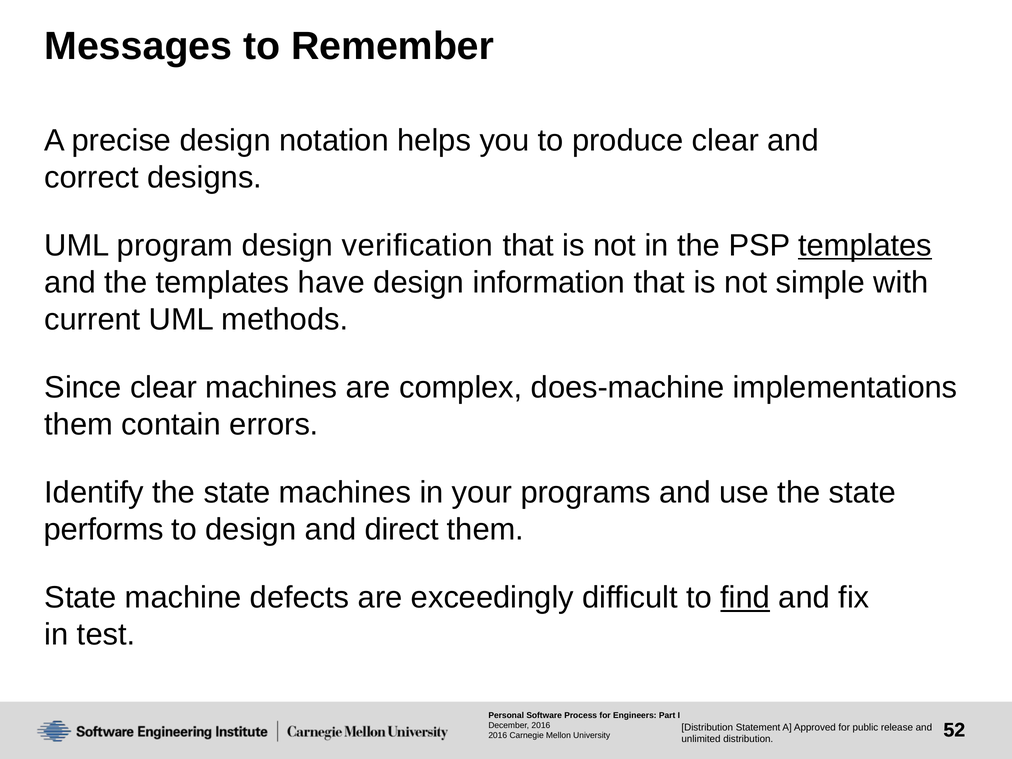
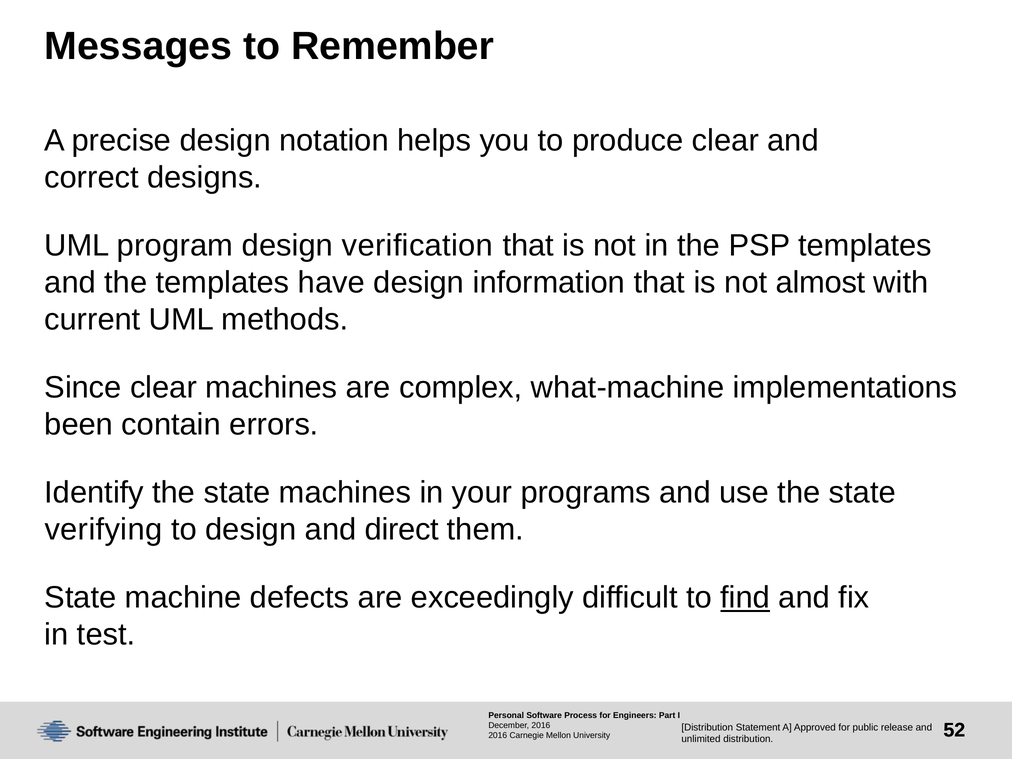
templates at (865, 245) underline: present -> none
simple: simple -> almost
does-machine: does-machine -> what-machine
them at (79, 425): them -> been
performs: performs -> verifying
